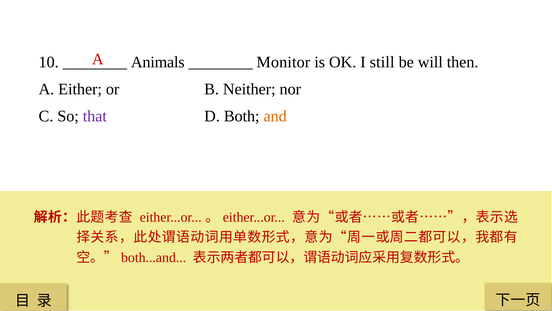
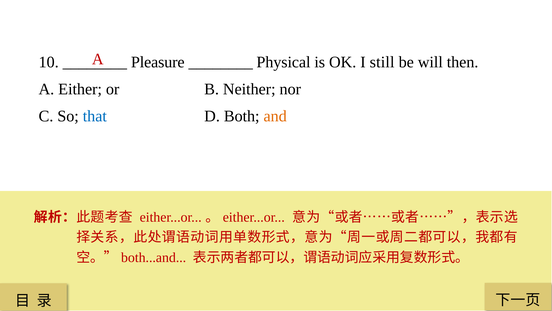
Animals: Animals -> Pleasure
Monitor: Monitor -> Physical
that colour: purple -> blue
